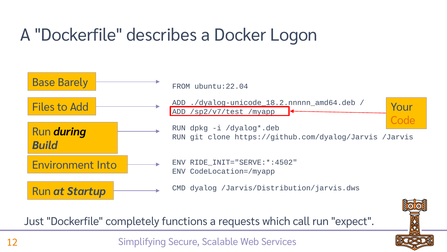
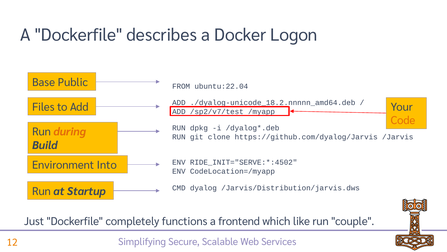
Barely: Barely -> Public
during colour: black -> orange
requests: requests -> frontend
call: call -> like
expect: expect -> couple
